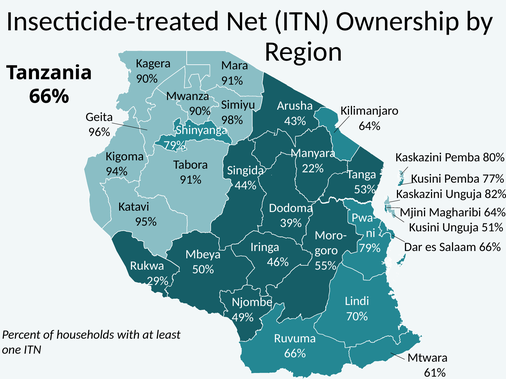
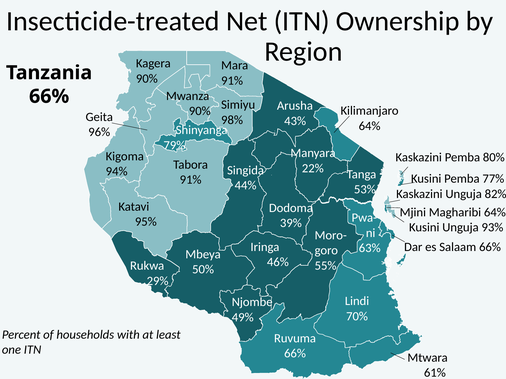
51%: 51% -> 93%
79% at (370, 248): 79% -> 63%
